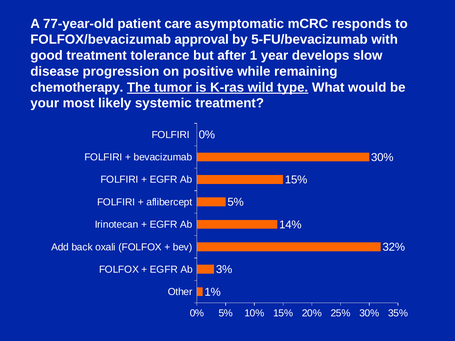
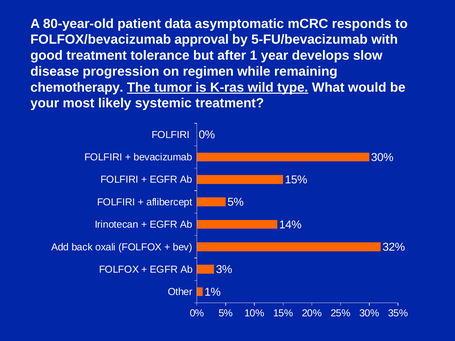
77-year-old: 77-year-old -> 80-year-old
care: care -> data
positive: positive -> regimen
